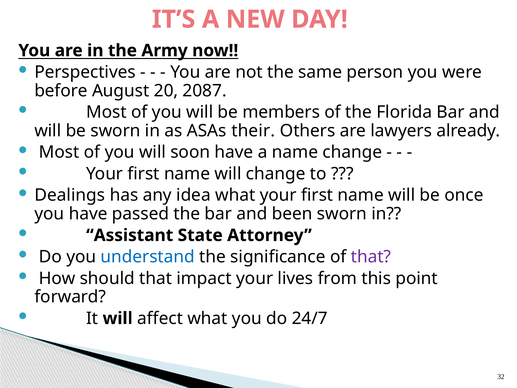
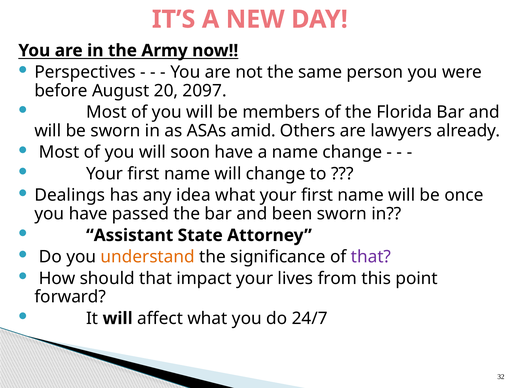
2087: 2087 -> 2097
their: their -> amid
understand colour: blue -> orange
